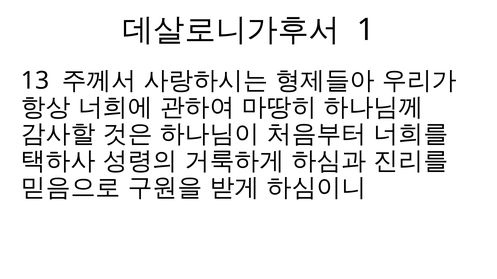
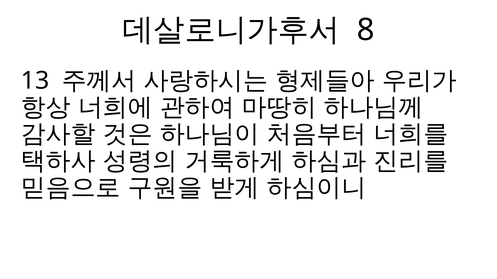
1: 1 -> 8
